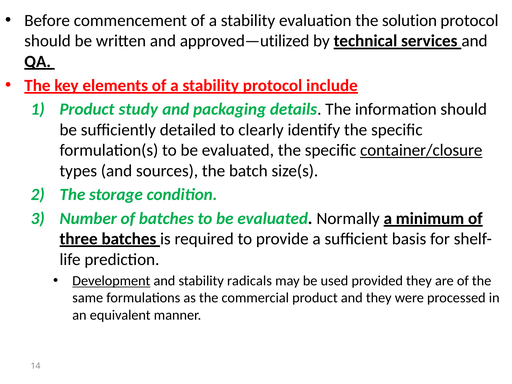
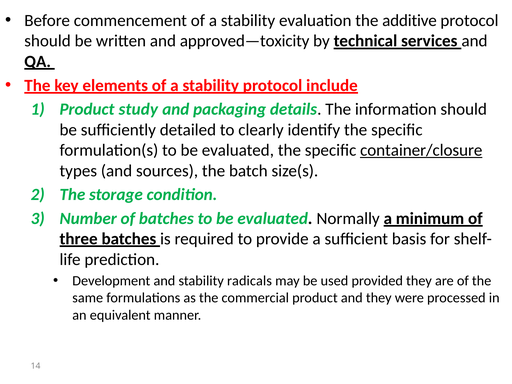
solution: solution -> additive
approved—utilized: approved—utilized -> approved—toxicity
Development underline: present -> none
